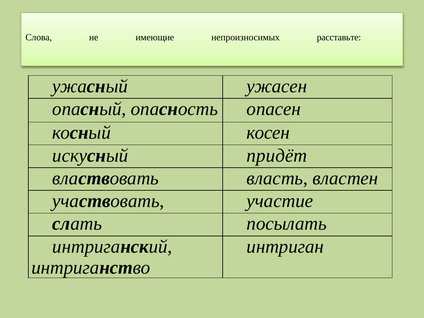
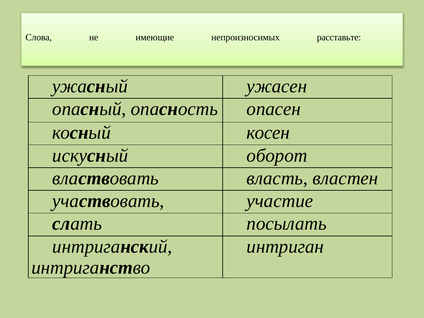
придёт: придёт -> оборот
